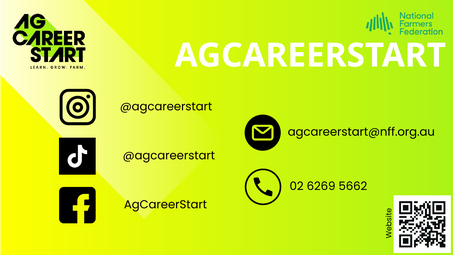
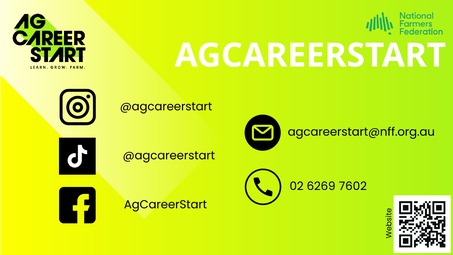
5662: 5662 -> 7602
